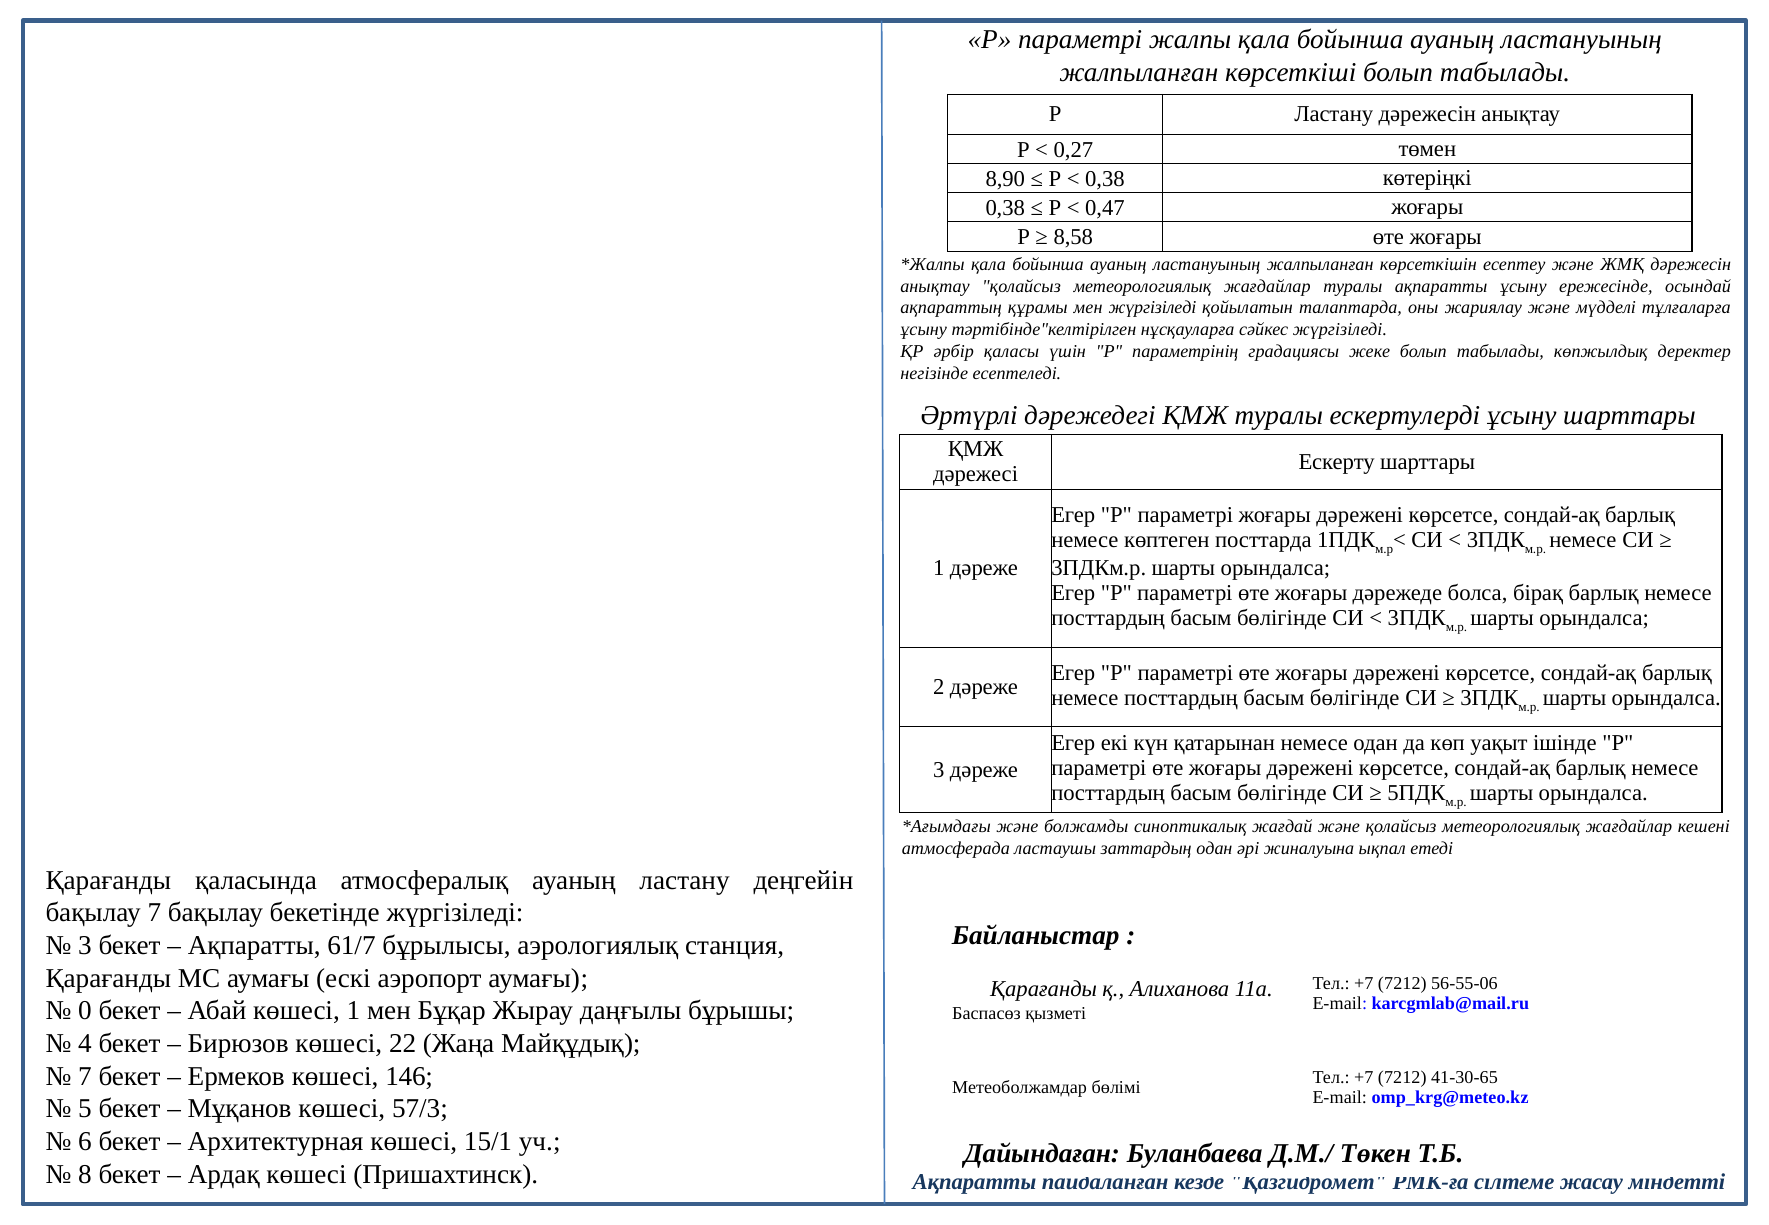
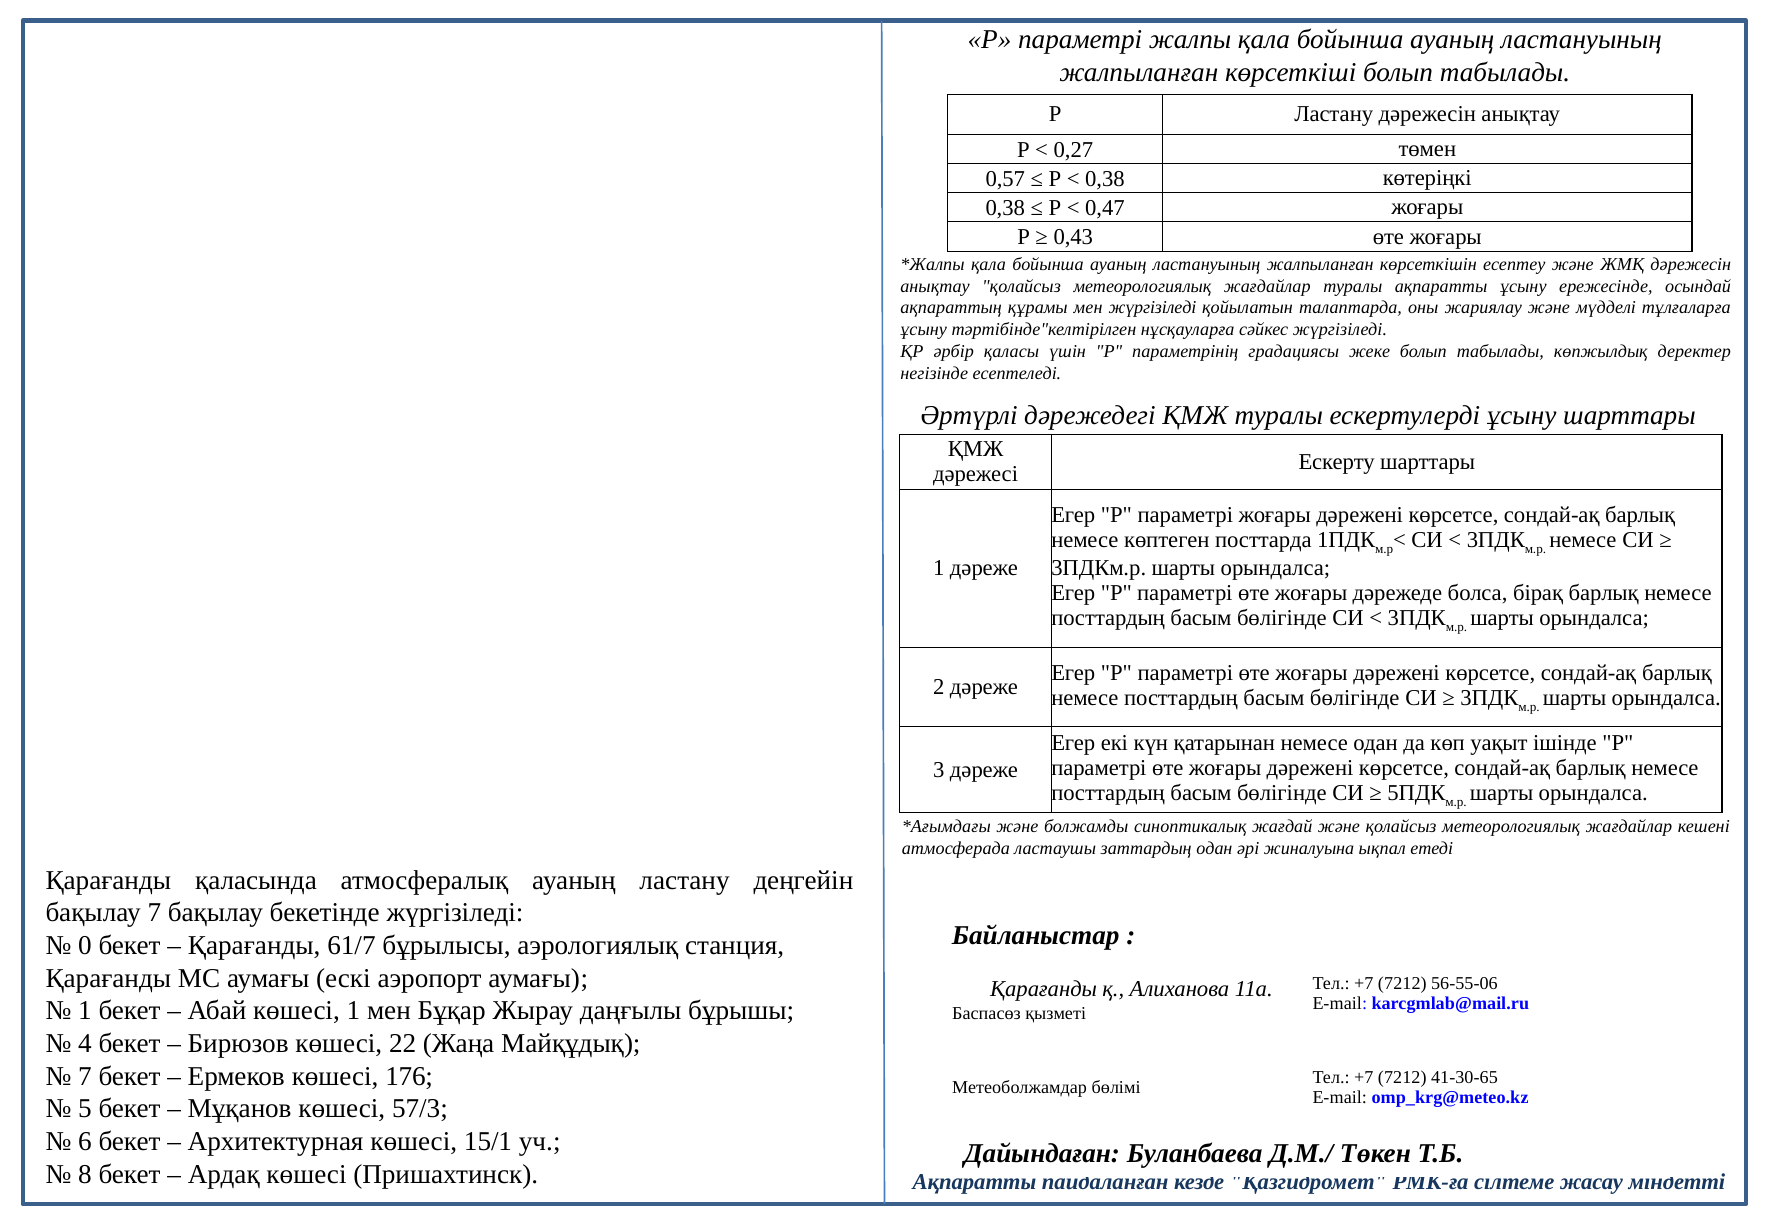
8,90: 8,90 -> 0,57
8,58: 8,58 -> 0,43
3 at (85, 945): 3 -> 0
Ақпаратты at (254, 945): Ақпаратты -> Қарағанды
0 at (85, 1011): 0 -> 1
146: 146 -> 176
